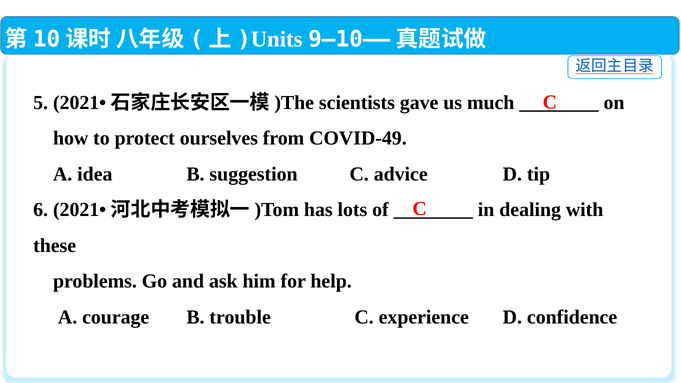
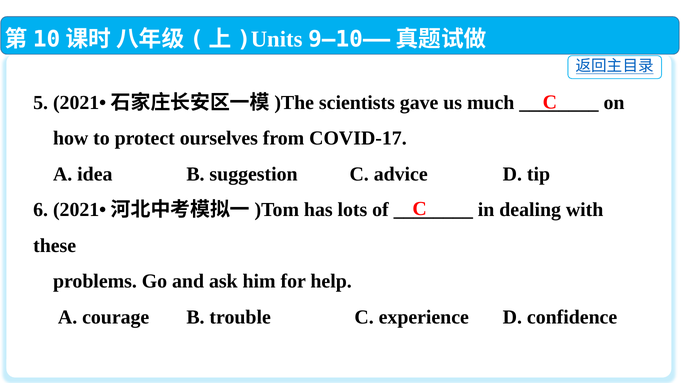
COVID-49: COVID-49 -> COVID-17
